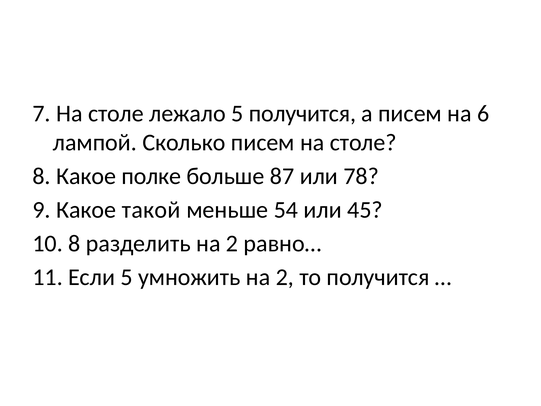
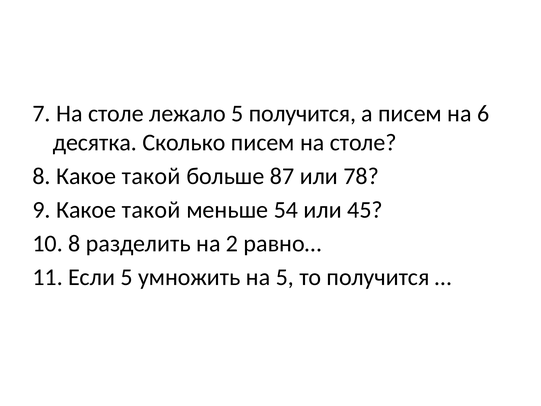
лампой: лампой -> десятка
8 Какое полке: полке -> такой
умножить на 2: 2 -> 5
